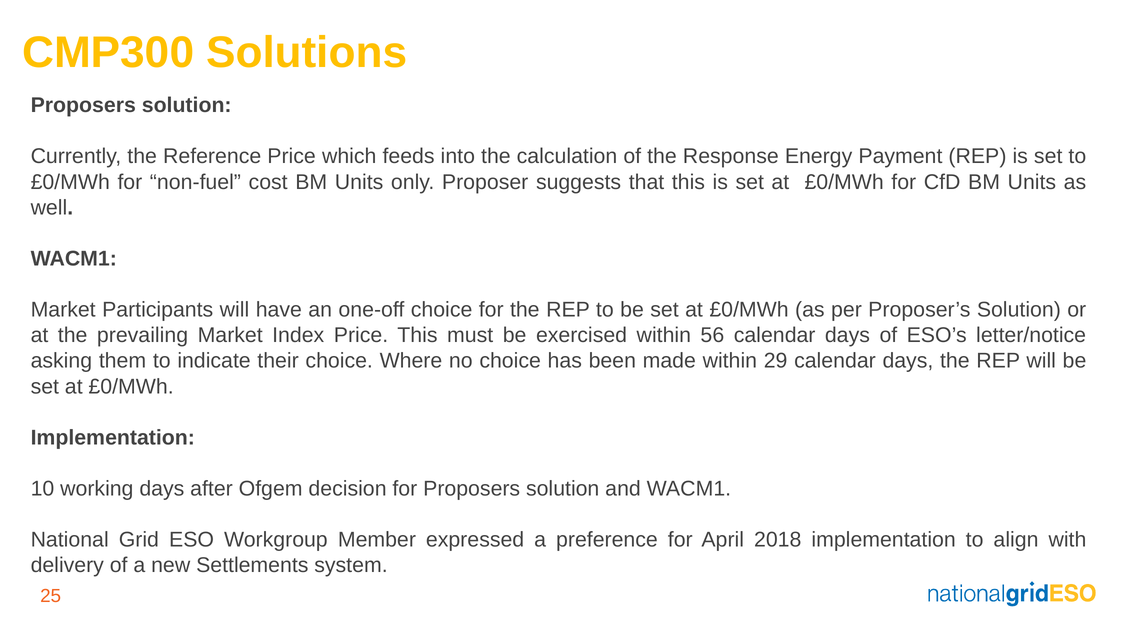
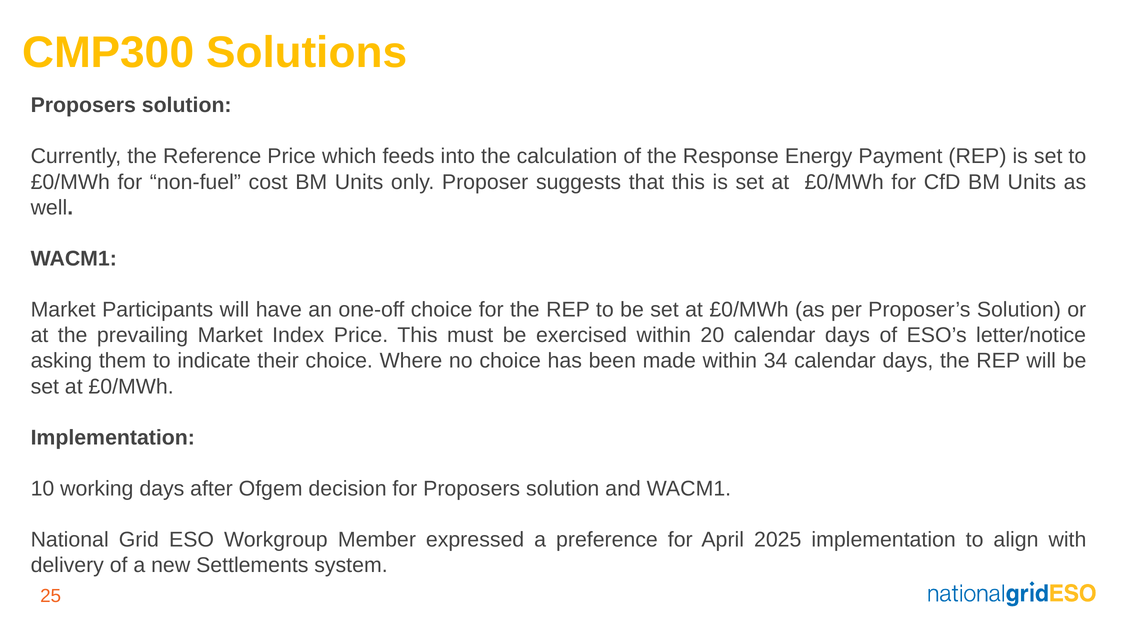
56: 56 -> 20
29: 29 -> 34
2018: 2018 -> 2025
